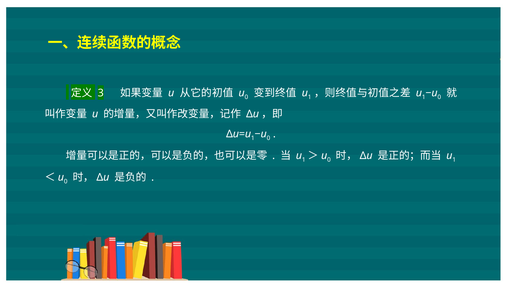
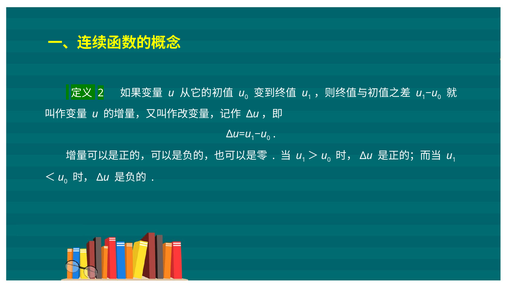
3: 3 -> 2
